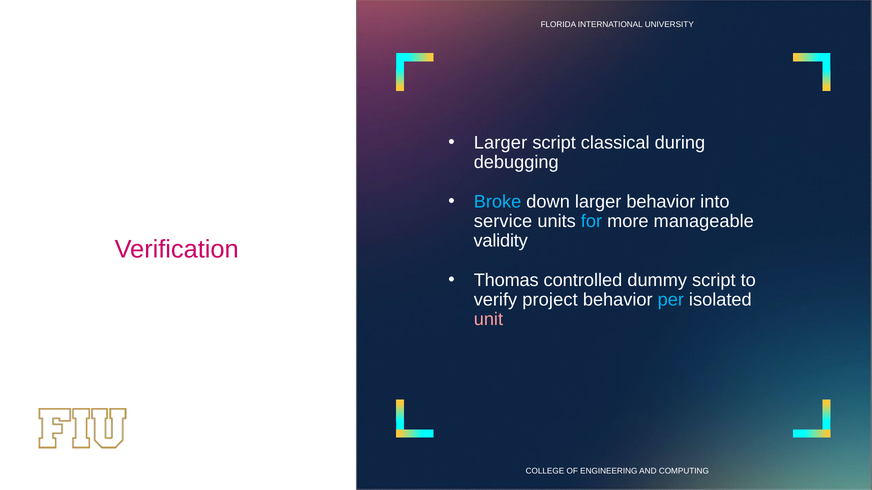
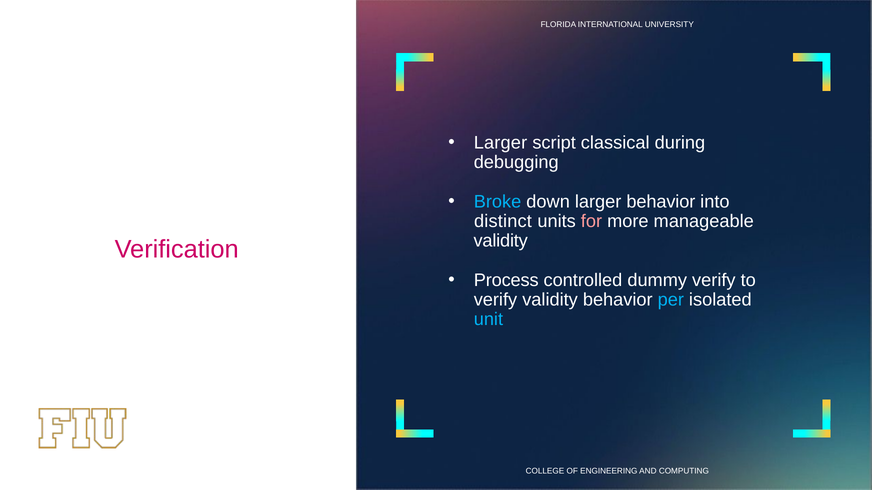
service: service -> distinct
for colour: light blue -> pink
Thomas: Thomas -> Process
dummy script: script -> verify
verify project: project -> validity
unit colour: pink -> light blue
